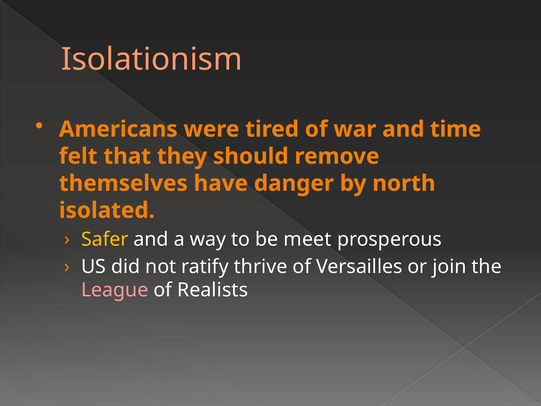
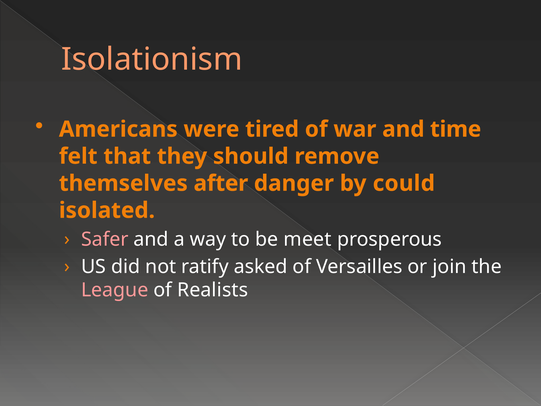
have: have -> after
north: north -> could
Safer colour: yellow -> pink
thrive: thrive -> asked
